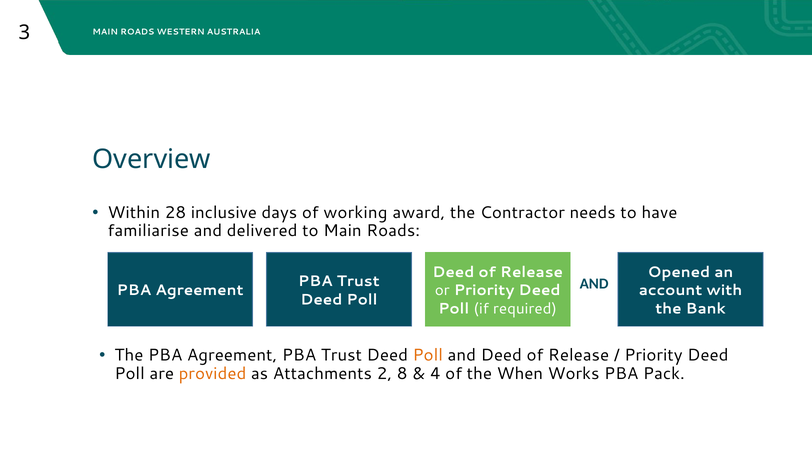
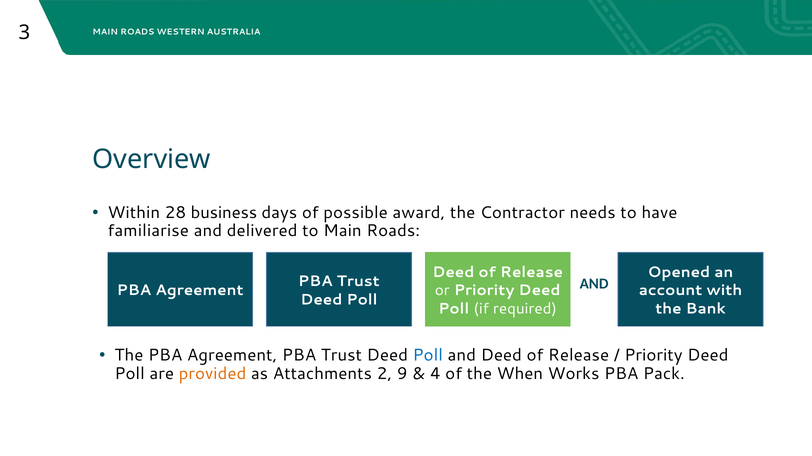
inclusive: inclusive -> business
working: working -> possible
Poll at (428, 356) colour: orange -> blue
8: 8 -> 9
